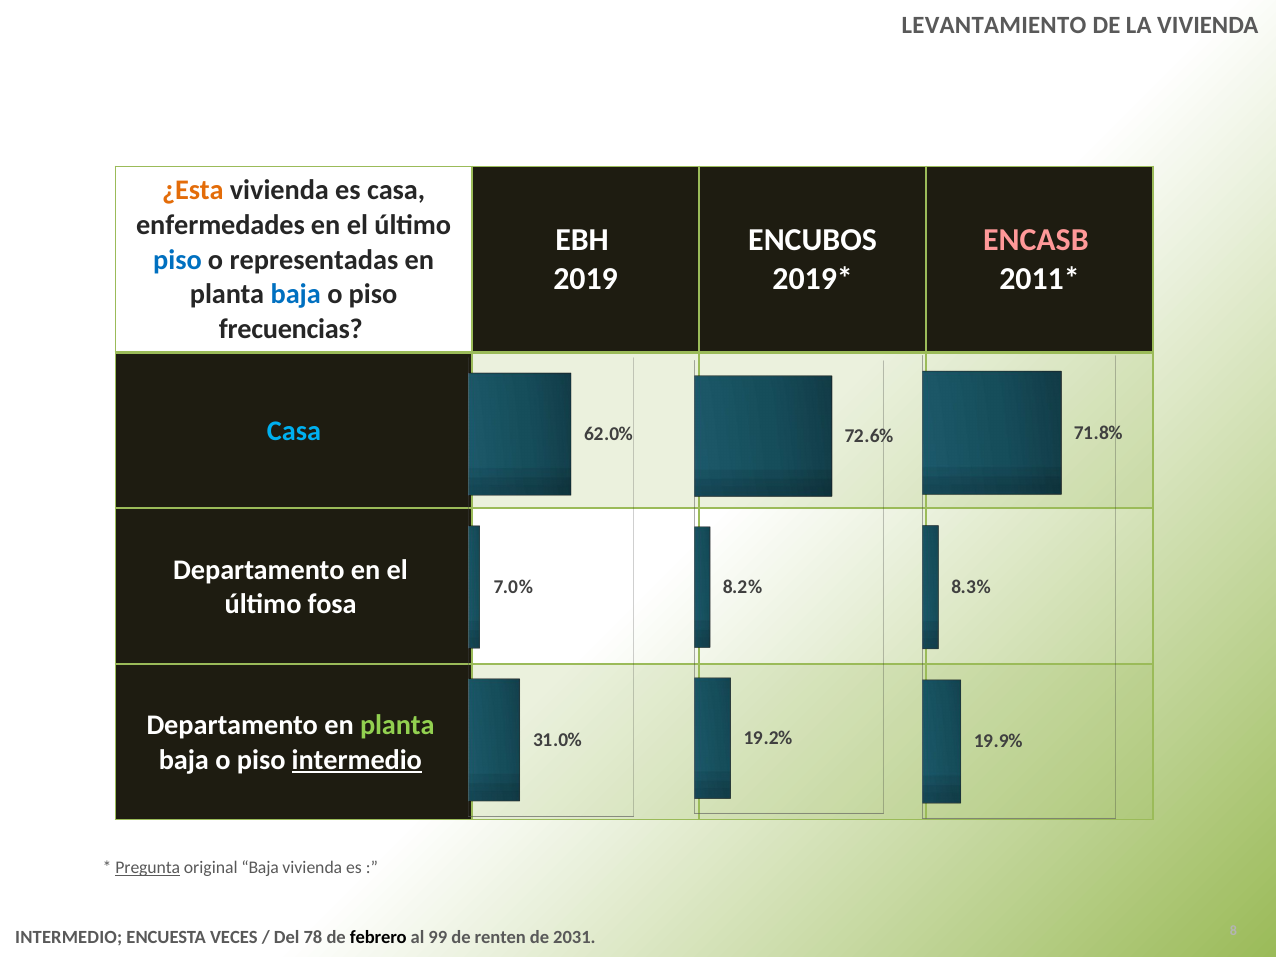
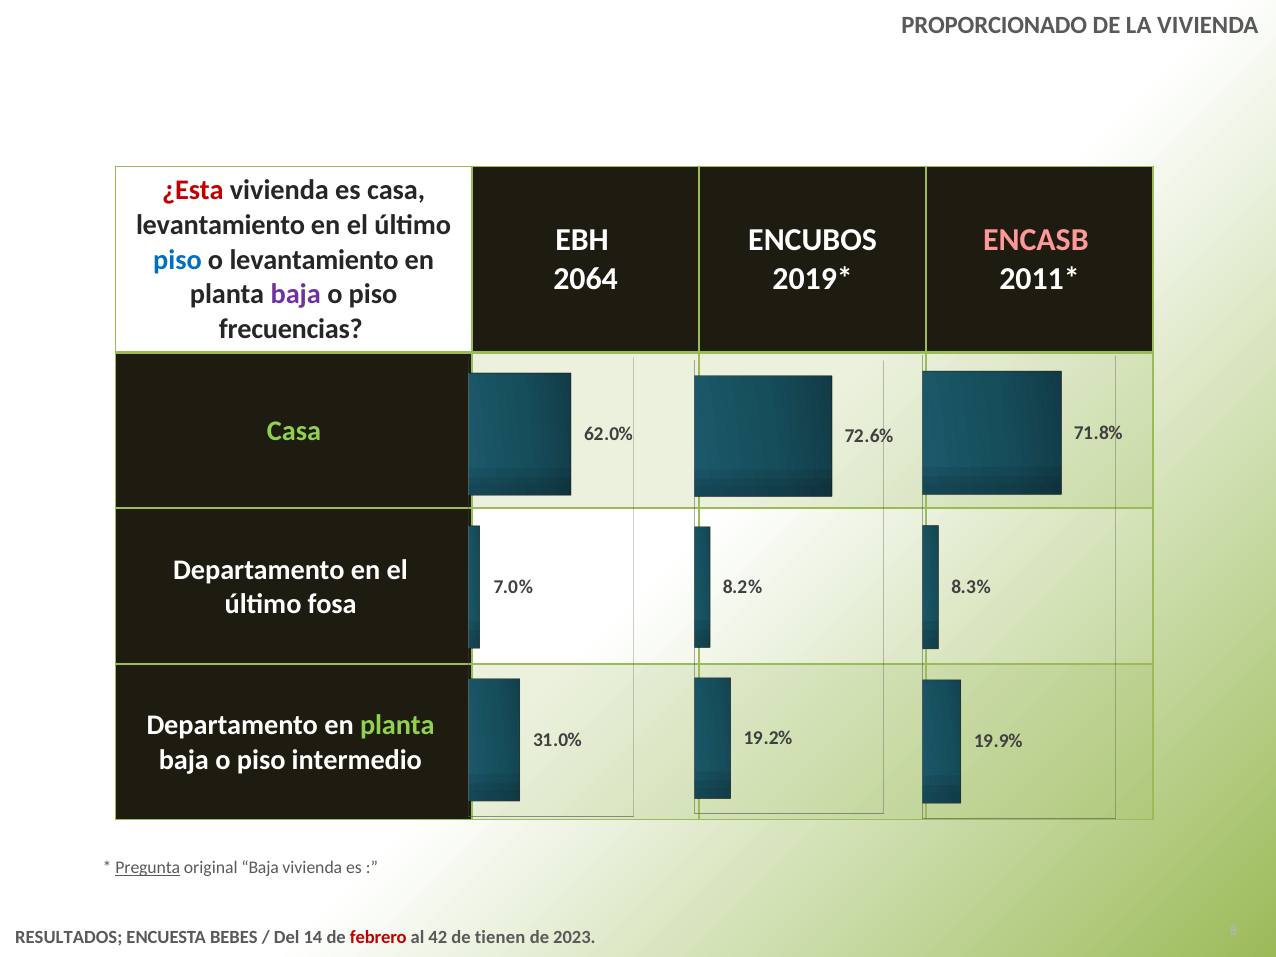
LEVANTAMIENTO: LEVANTAMIENTO -> PROPORCIONADO
¿Esta colour: orange -> red
enfermedades at (220, 225): enfermedades -> levantamiento
o representadas: representadas -> levantamiento
2019: 2019 -> 2064
baja at (296, 294) colour: blue -> purple
Casa at (294, 431) colour: light blue -> light green
intermedio at (357, 760) underline: present -> none
INTERMEDIO at (69, 937): INTERMEDIO -> RESULTADOS
VECES: VECES -> BEBES
78: 78 -> 14
febrero colour: black -> red
99: 99 -> 42
renten: renten -> tienen
2031: 2031 -> 2023
